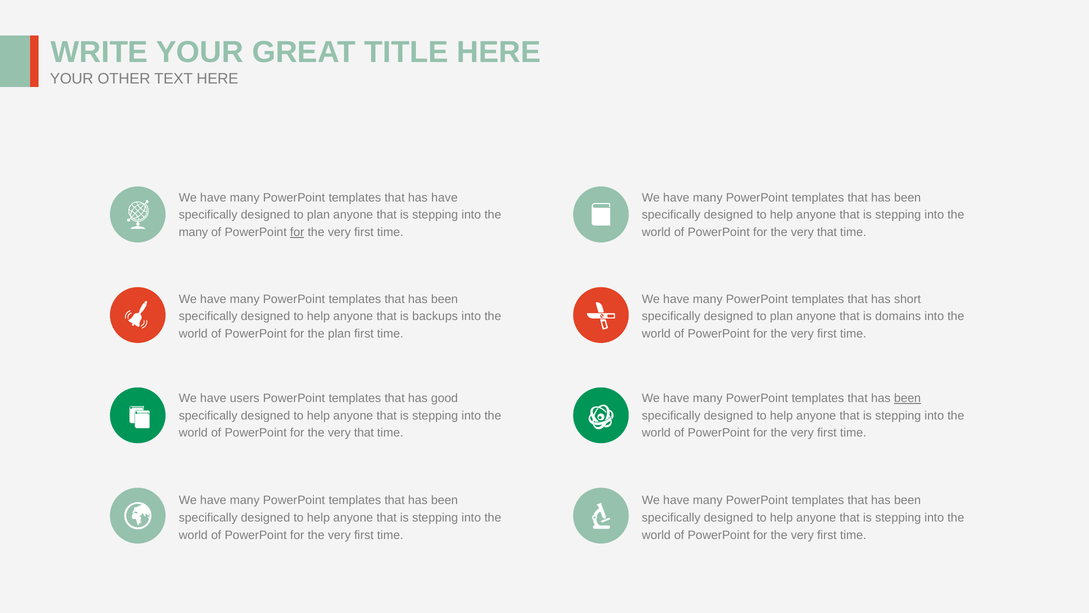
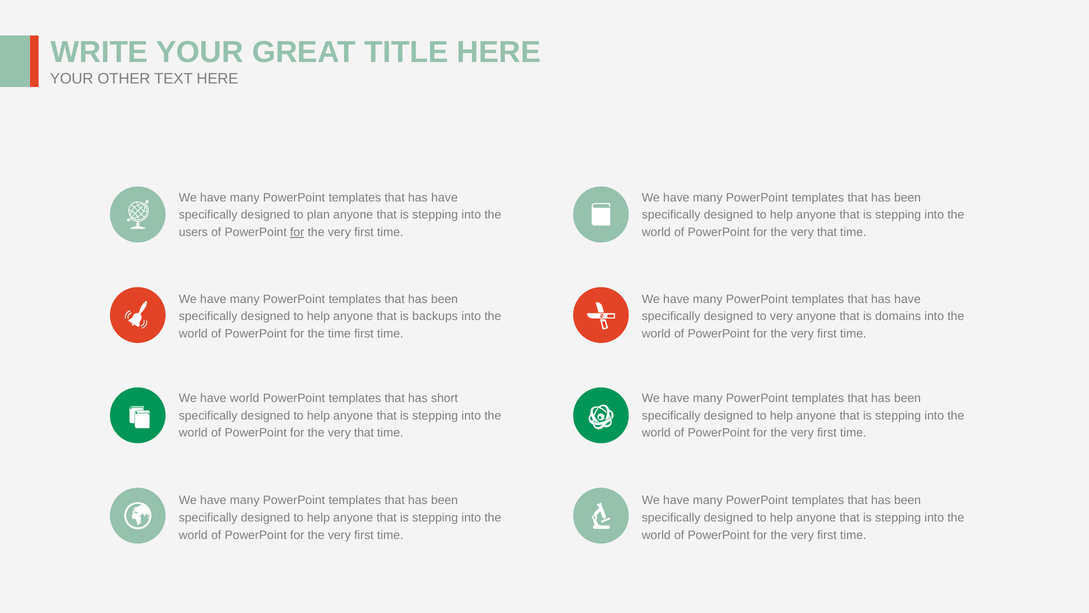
many at (193, 232): many -> users
short at (908, 299): short -> have
plan at (781, 316): plan -> very
the plan: plan -> time
have users: users -> world
good: good -> short
been at (908, 398) underline: present -> none
